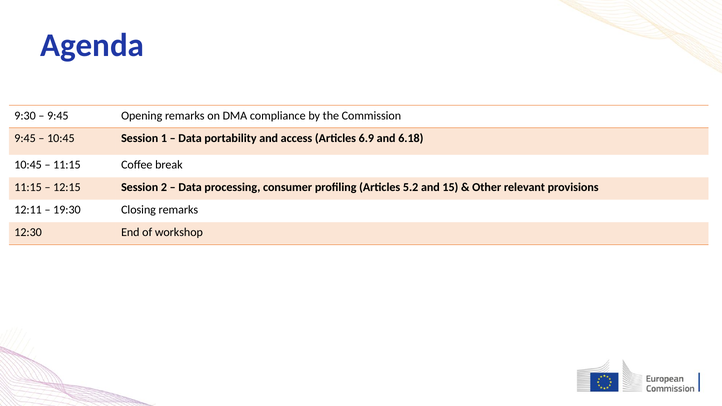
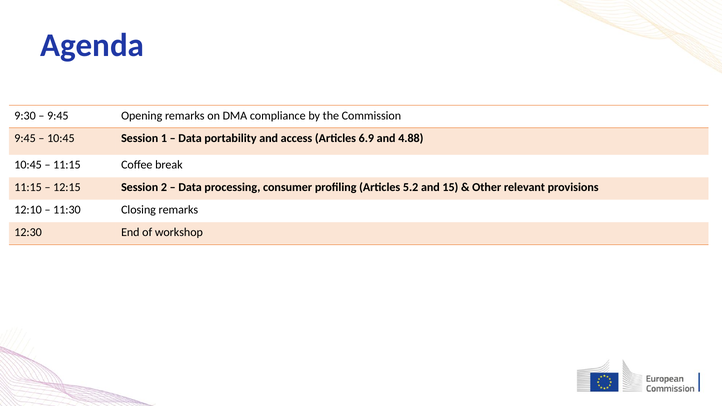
6.18: 6.18 -> 4.88
12:11: 12:11 -> 12:10
19:30: 19:30 -> 11:30
